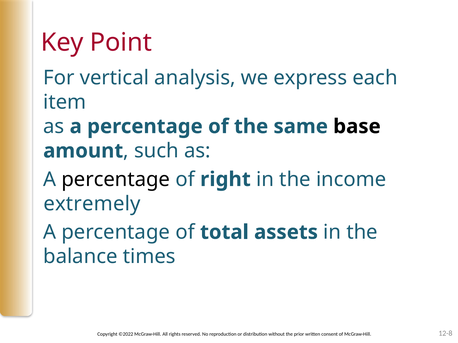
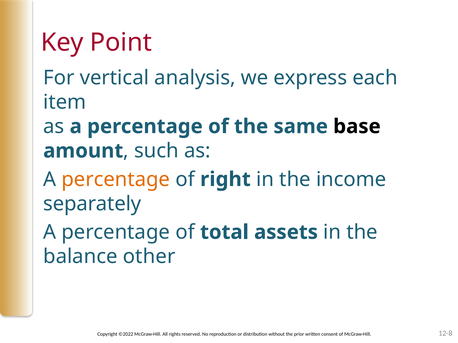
percentage at (116, 180) colour: black -> orange
extremely: extremely -> separately
times: times -> other
